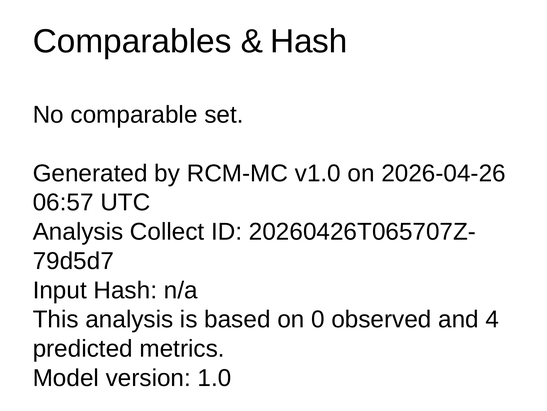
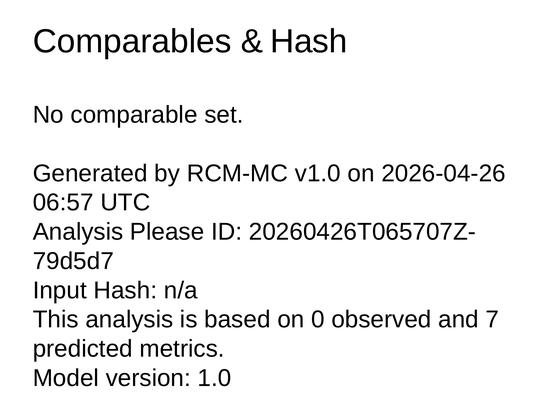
Collect: Collect -> Please
4: 4 -> 7
